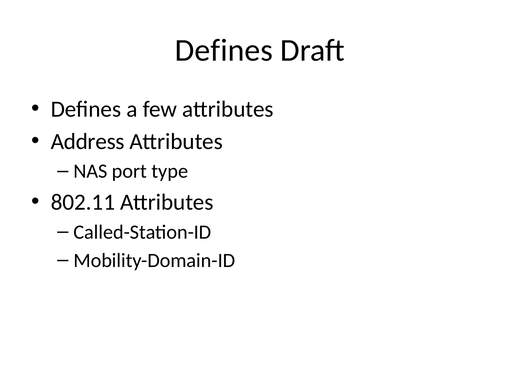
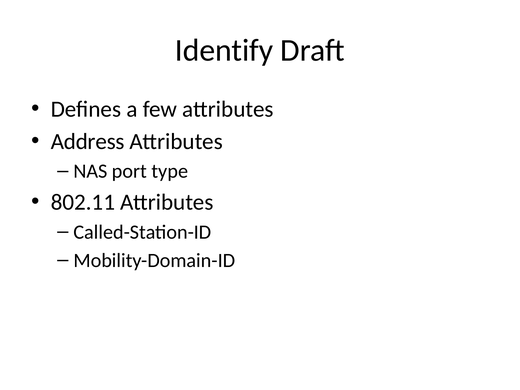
Defines at (224, 50): Defines -> Identify
